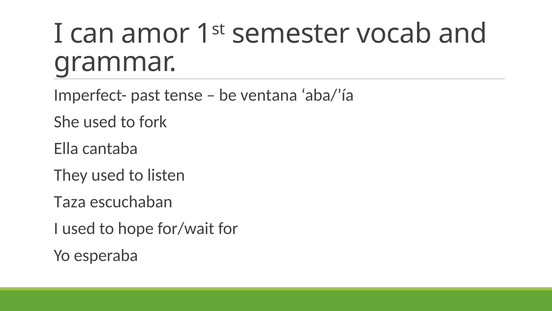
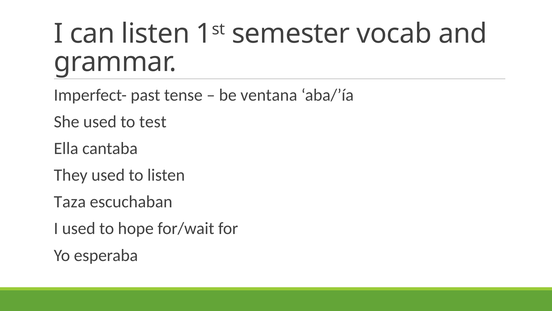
can amor: amor -> listen
fork: fork -> test
